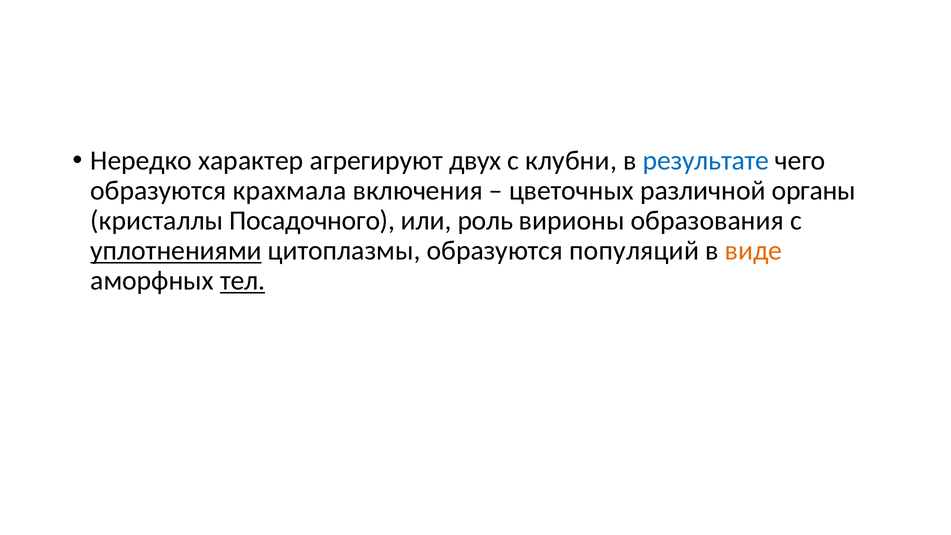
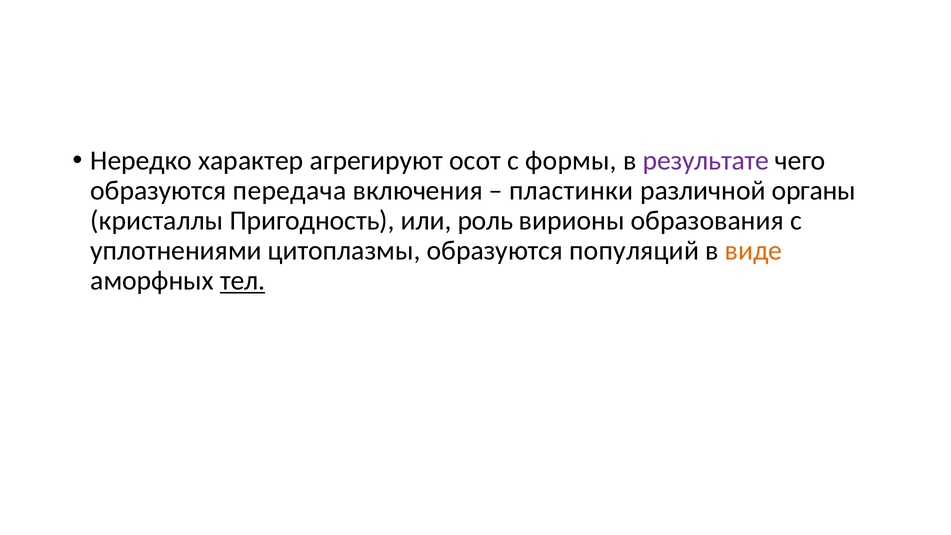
двух: двух -> осот
клубни: клубни -> формы
результате colour: blue -> purple
крахмала: крахмала -> передача
цветочных: цветочных -> пластинки
Посадочного: Посадочного -> Пригодность
уплотнениями underline: present -> none
